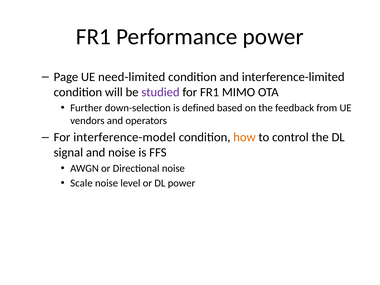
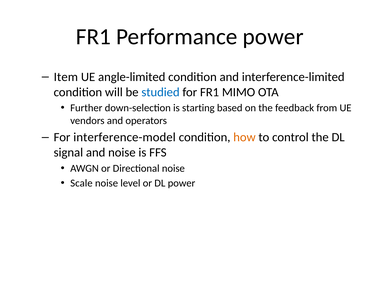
Page: Page -> Item
need-limited: need-limited -> angle-limited
studied colour: purple -> blue
defined: defined -> starting
